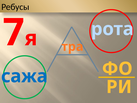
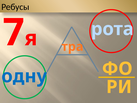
сажа: сажа -> одну
